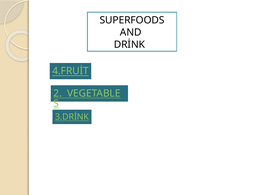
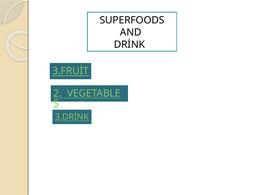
4.FRUİT: 4.FRUİT -> 3.FRUİT
